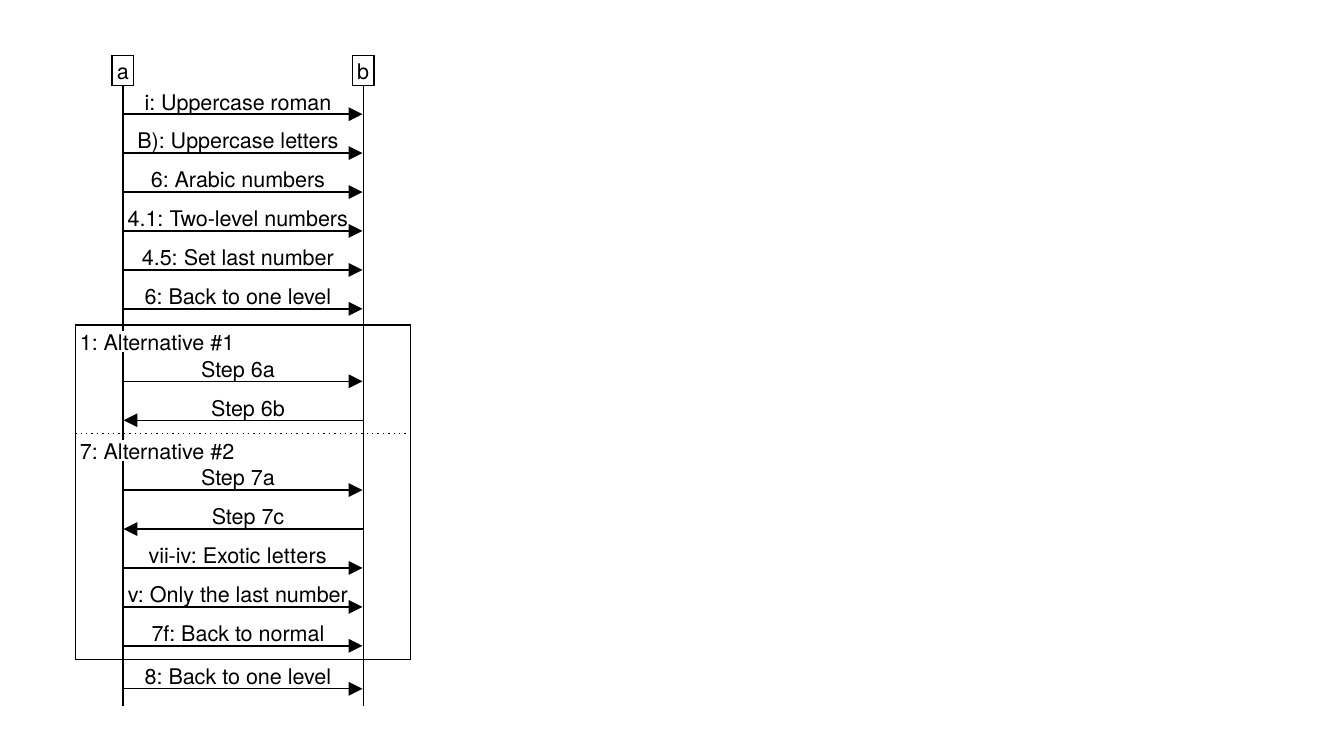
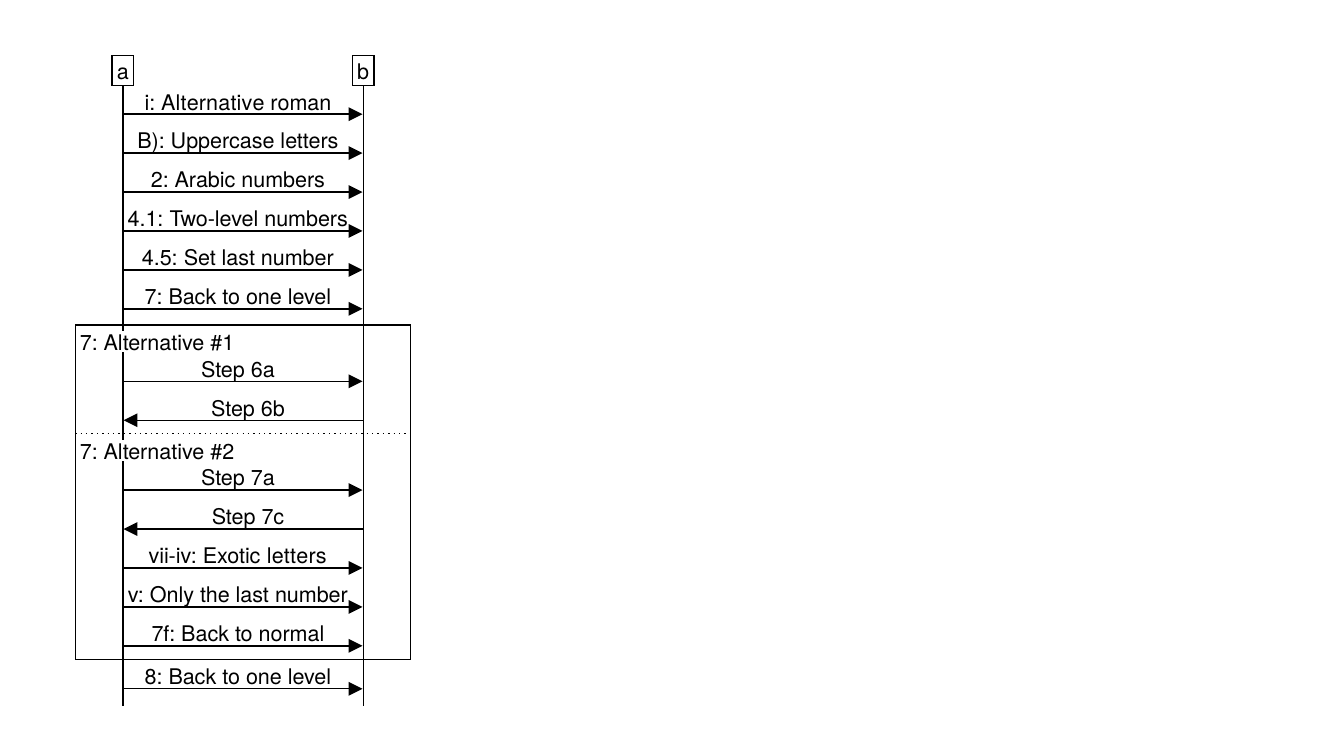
i Uppercase: Uppercase -> Alternative
6 at (160, 181): 6 -> 2
6 at (154, 298): 6 -> 7
1 at (89, 343): 1 -> 7
